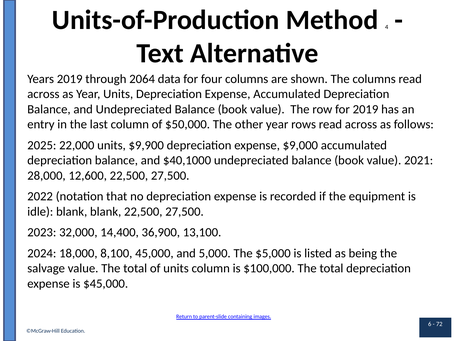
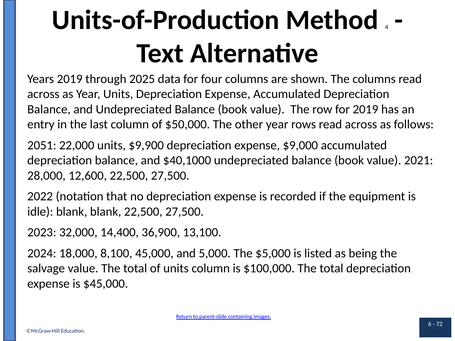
2064: 2064 -> 2025
2025: 2025 -> 2051
